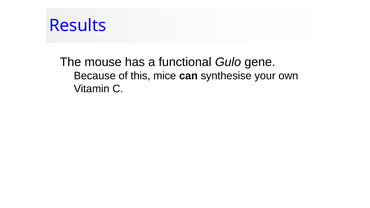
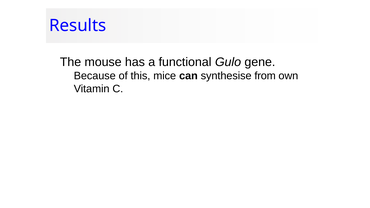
your: your -> from
